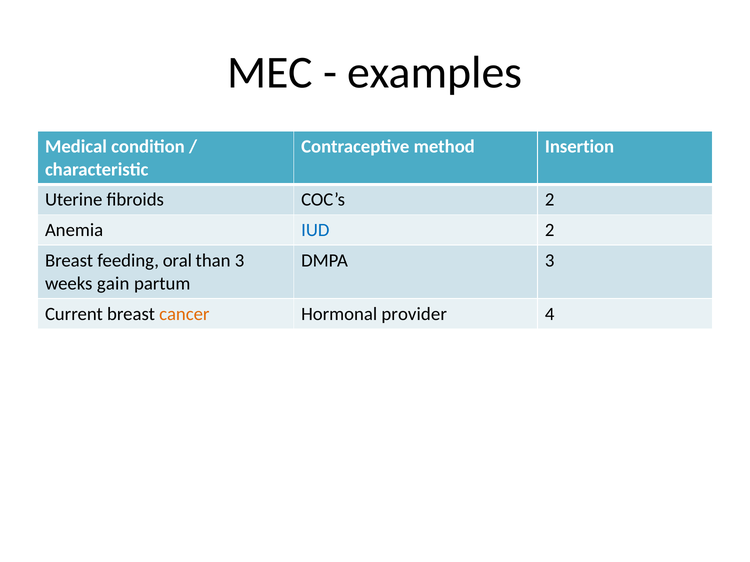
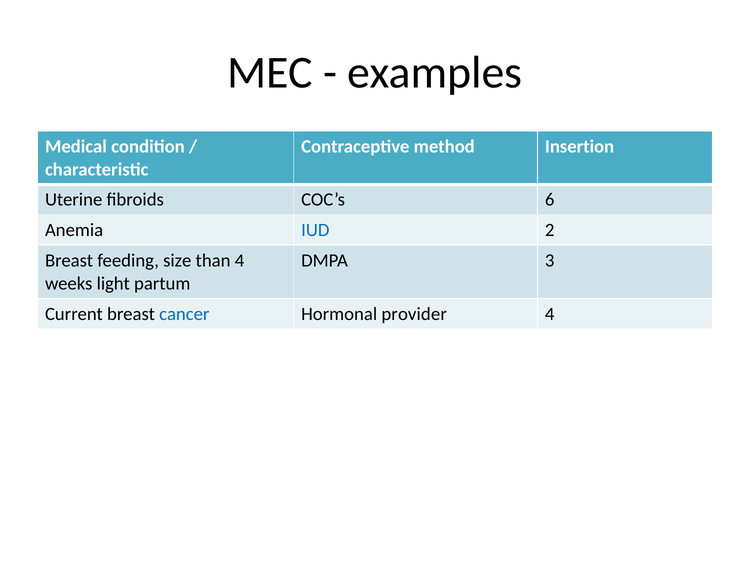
COC’s 2: 2 -> 6
oral: oral -> size
than 3: 3 -> 4
gain: gain -> light
cancer colour: orange -> blue
